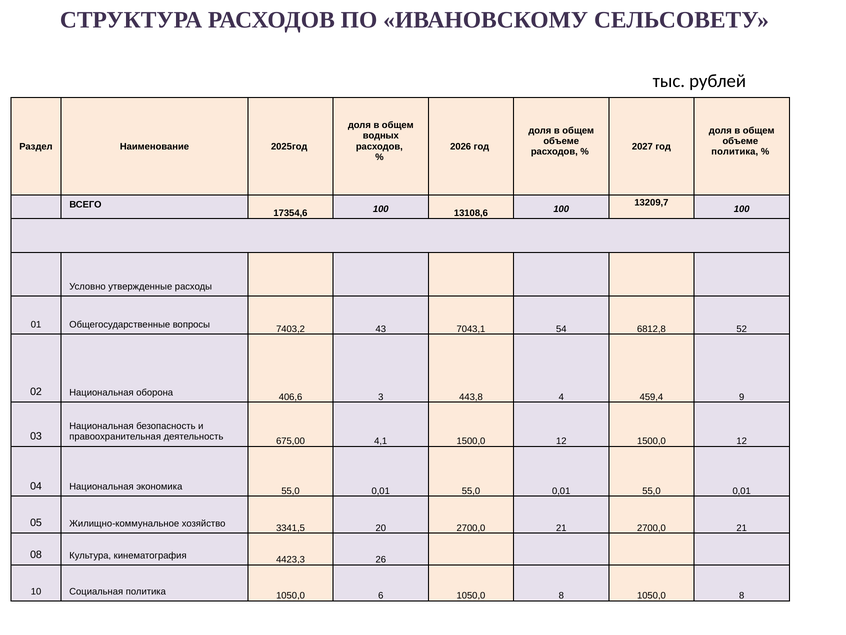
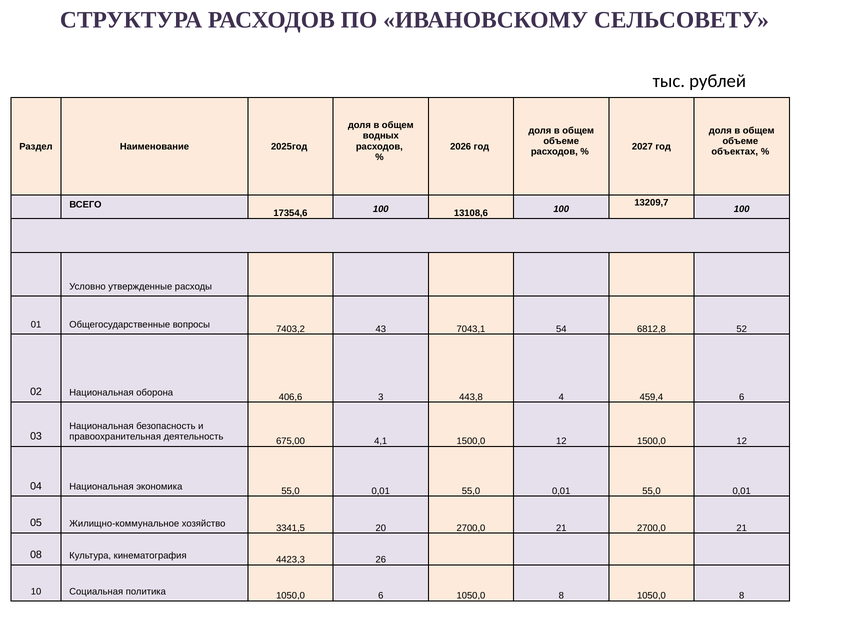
политика at (735, 152): политика -> объектах
459,4 9: 9 -> 6
